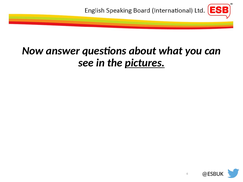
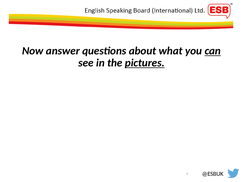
can underline: none -> present
